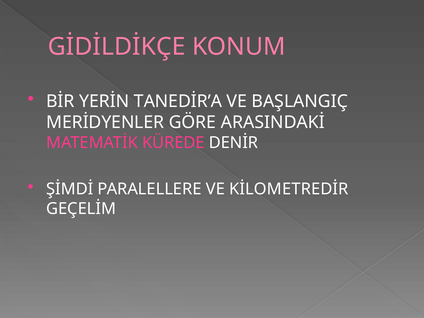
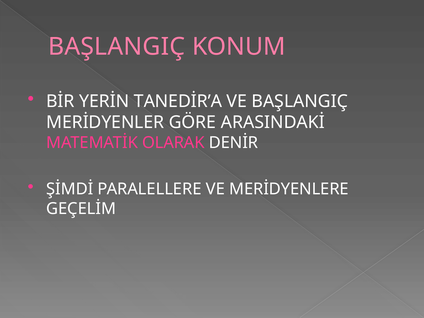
GİDİLDİKÇE at (117, 47): GİDİLDİKÇE -> BAŞLANGIÇ
KÜREDE: KÜREDE -> OLARAK
KİLOMETREDİR: KİLOMETREDİR -> MERİDYENLERE
